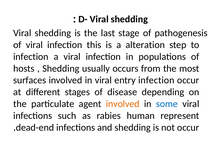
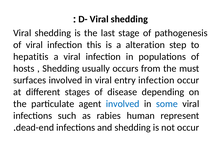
infection at (31, 57): infection -> hepatitis
most: most -> must
involved at (123, 104) colour: orange -> blue
